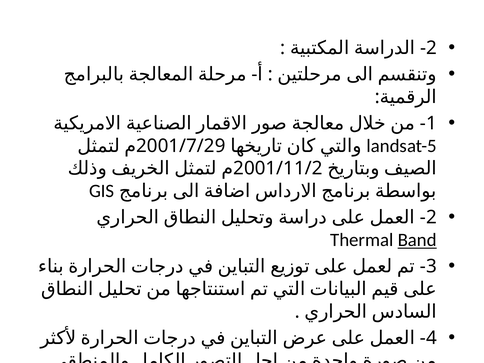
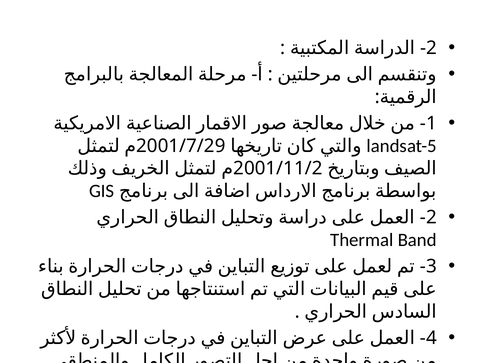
Band underline: present -> none
